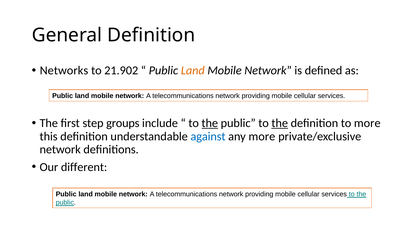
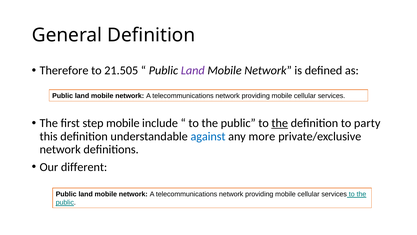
Networks: Networks -> Therefore
21.902: 21.902 -> 21.505
Land at (193, 71) colour: orange -> purple
step groups: groups -> mobile
the at (210, 123) underline: present -> none
to more: more -> party
